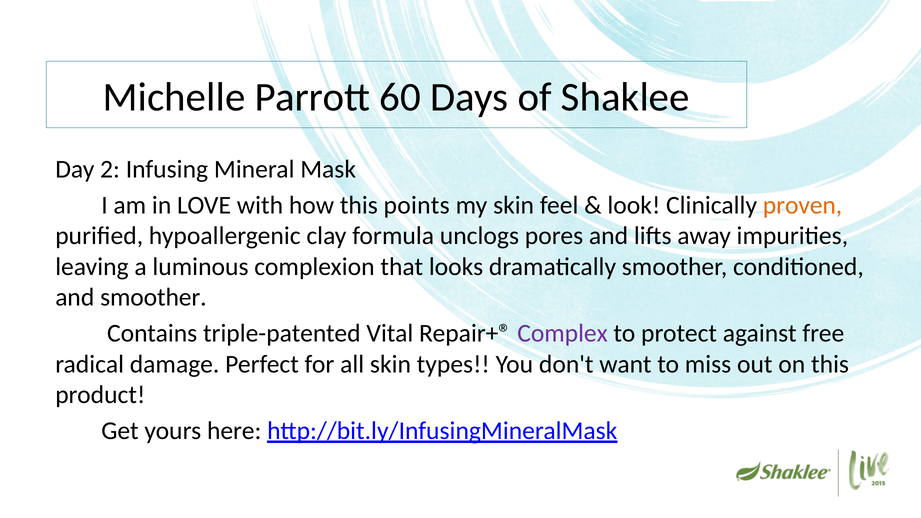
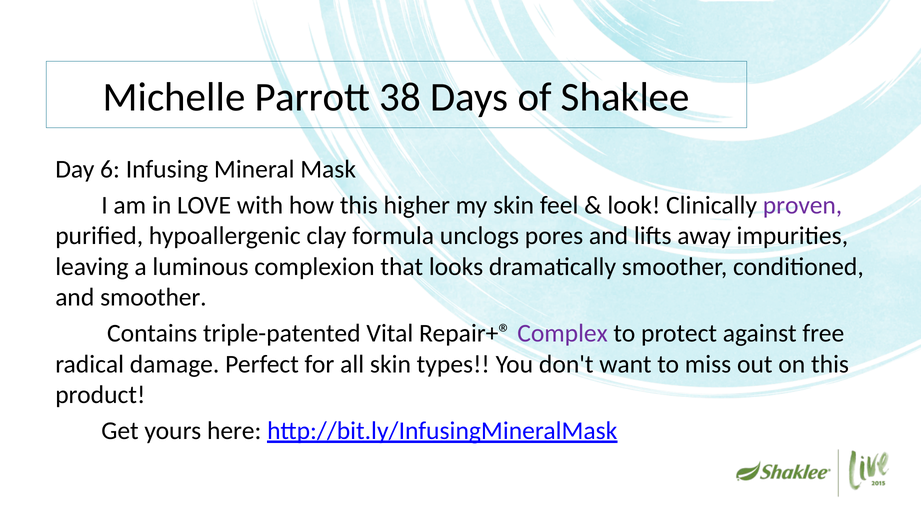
60: 60 -> 38
2: 2 -> 6
points: points -> higher
proven colour: orange -> purple
